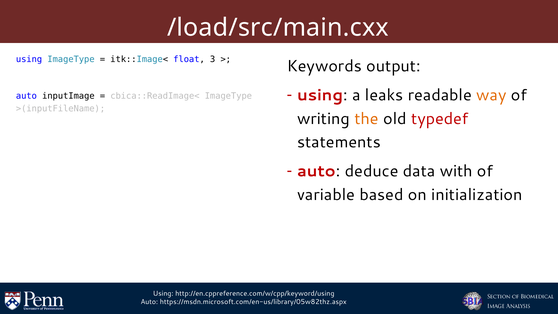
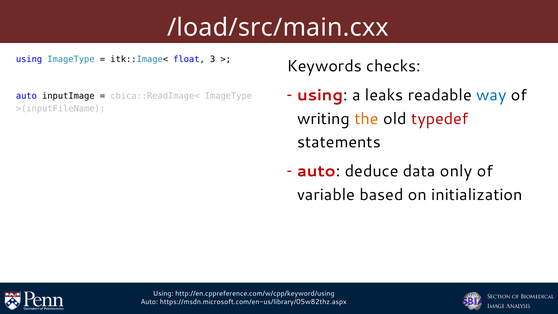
output: output -> checks
way colour: orange -> blue
with: with -> only
